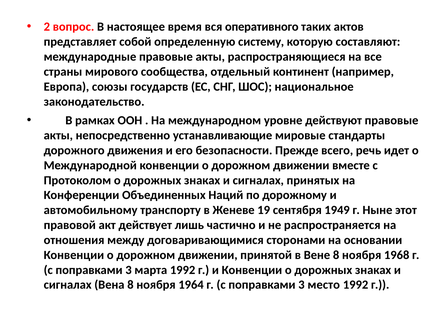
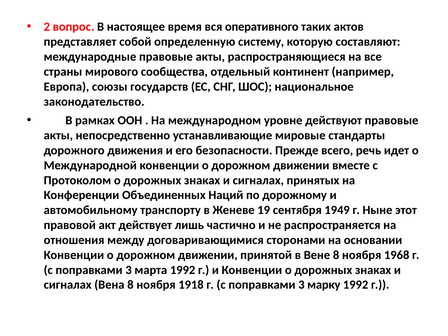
1964: 1964 -> 1918
место: место -> марку
